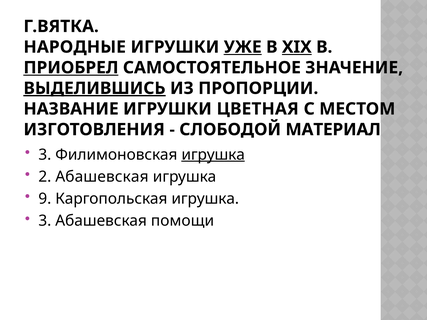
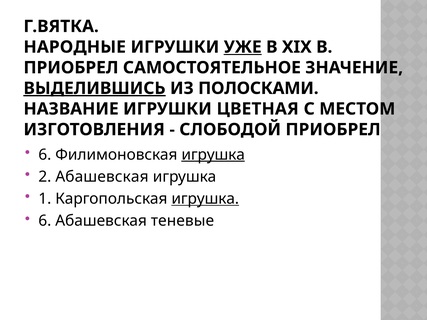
XIX underline: present -> none
ПРИОБРЕЛ at (71, 68) underline: present -> none
ПРОПОРЦИИ: ПРОПОРЦИИ -> ПОЛОСКАМИ
СЛОБОДОЙ МАТЕРИАЛ: МАТЕРИАЛ -> ПРИОБРЕЛ
3 at (45, 155): 3 -> 6
9: 9 -> 1
игрушка at (205, 199) underline: none -> present
3 at (45, 221): 3 -> 6
помощи: помощи -> теневые
